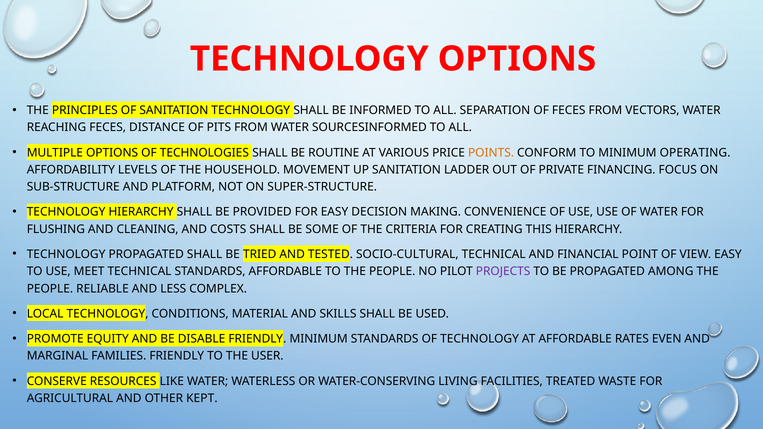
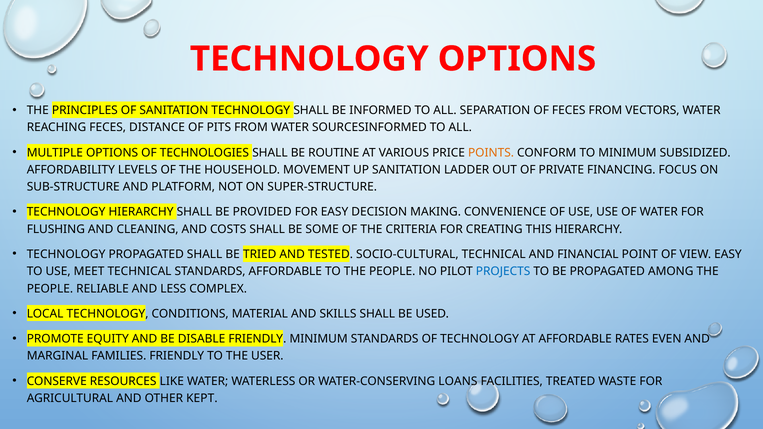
OPERATING: OPERATING -> SUBSIDIZED
PROJECTS colour: purple -> blue
LIVING: LIVING -> LOANS
